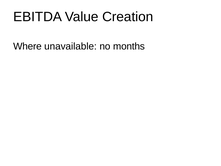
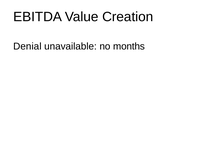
Where: Where -> Denial
